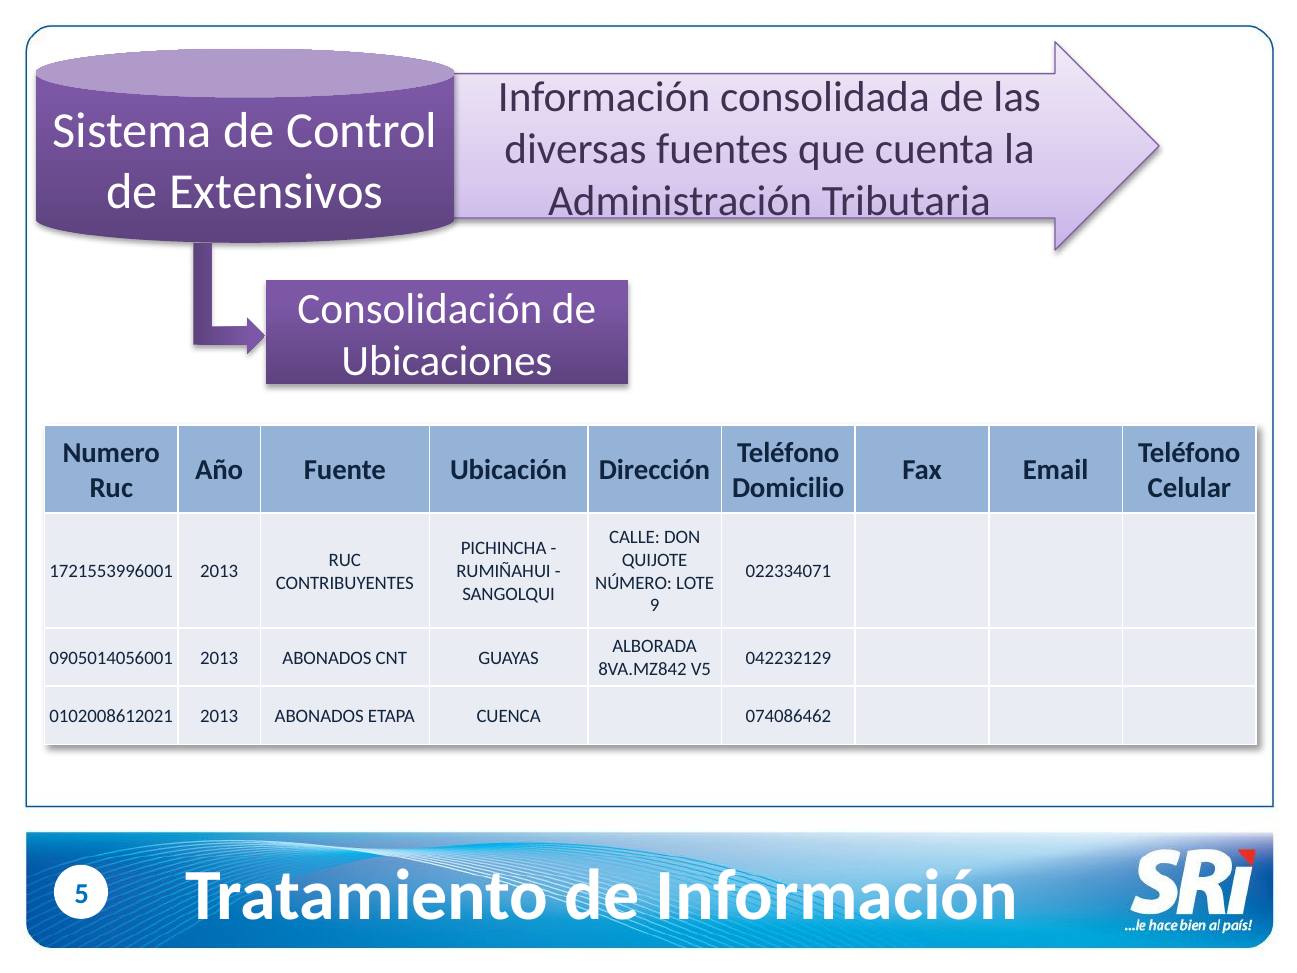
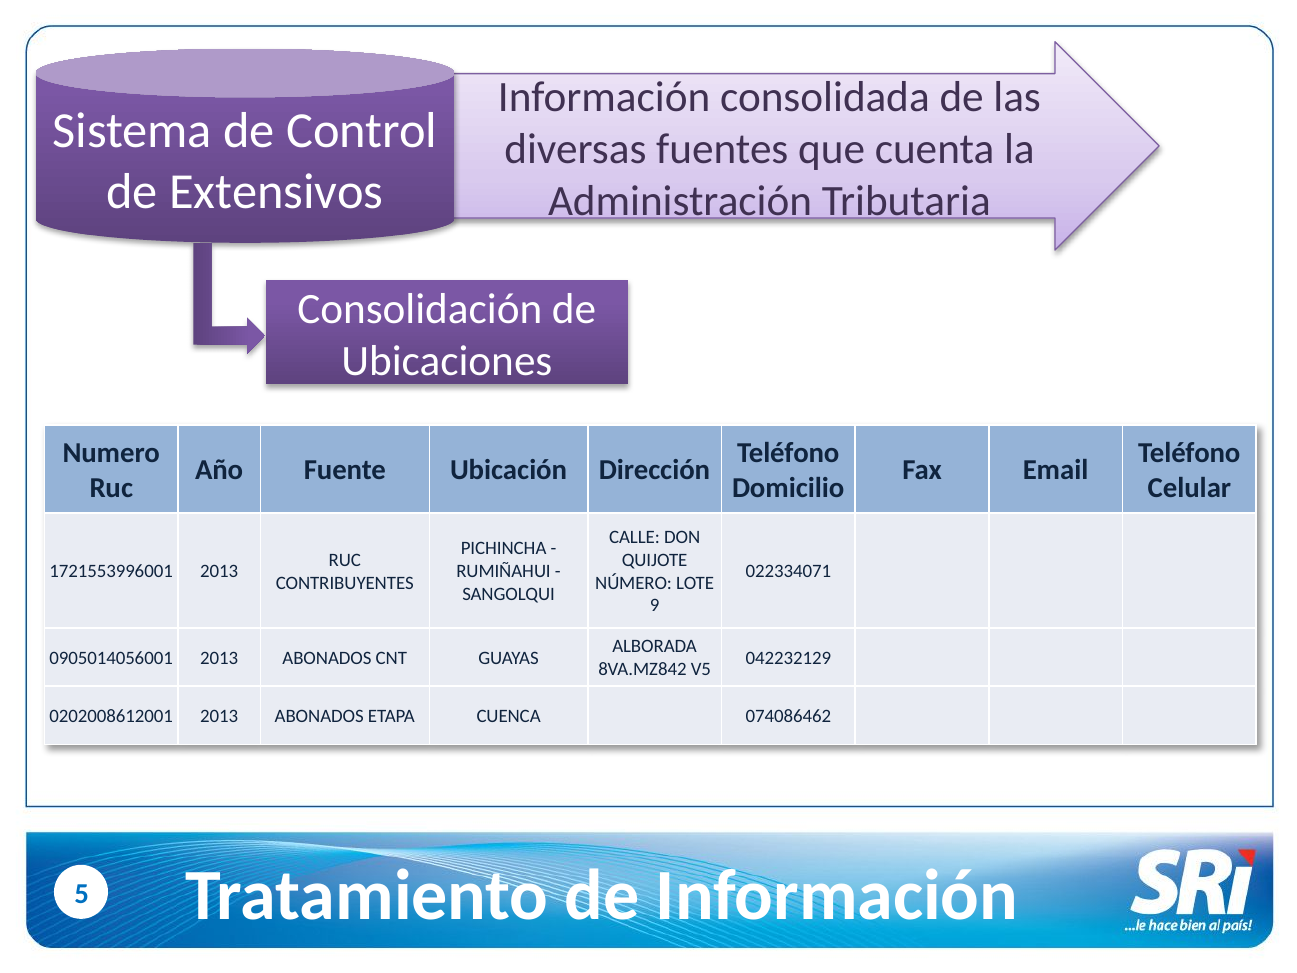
0102008612021: 0102008612021 -> 0202008612001
